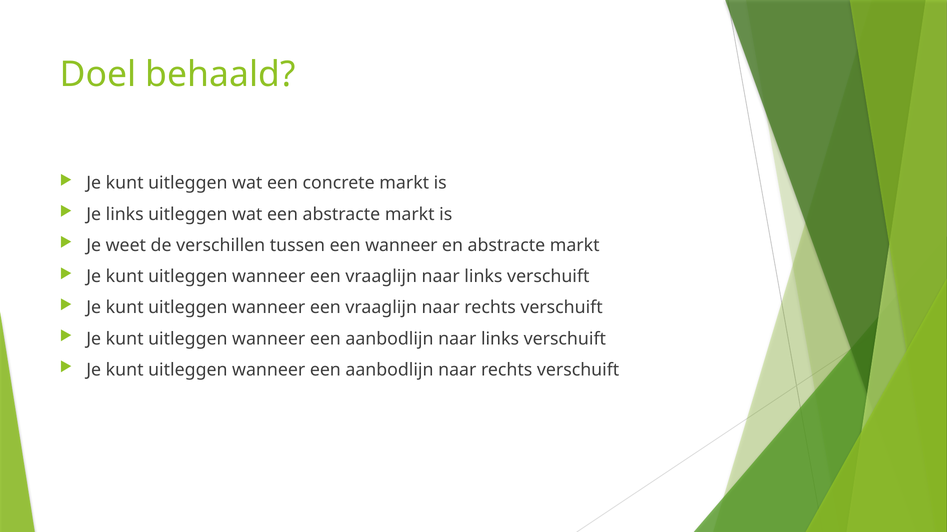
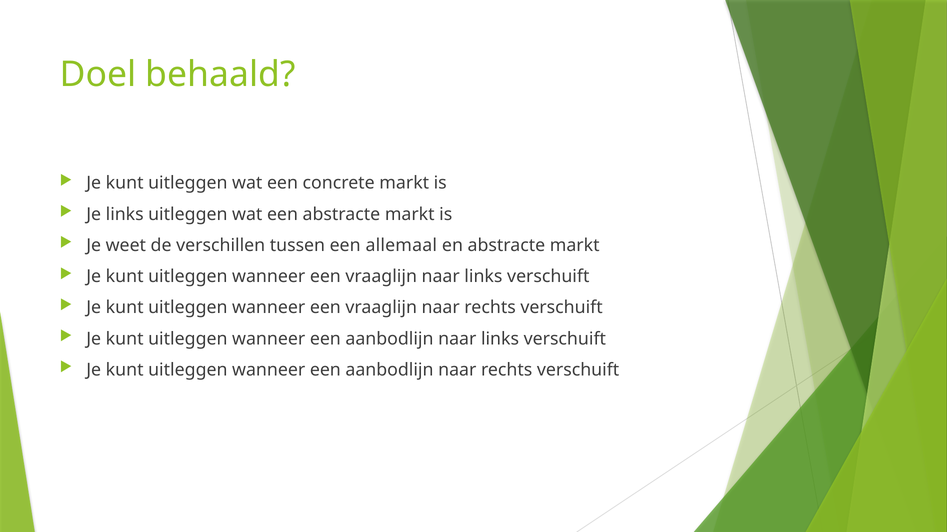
een wanneer: wanneer -> allemaal
